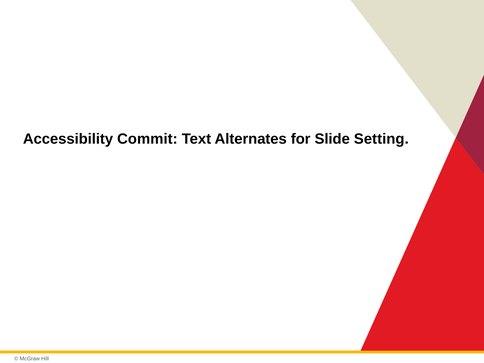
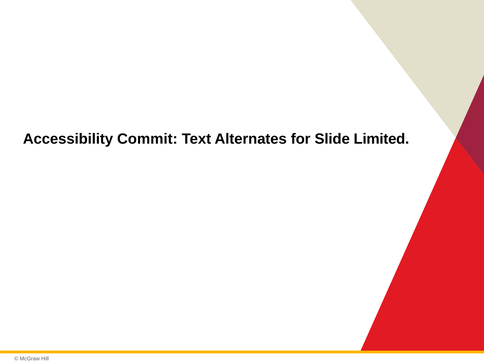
Setting: Setting -> Limited
